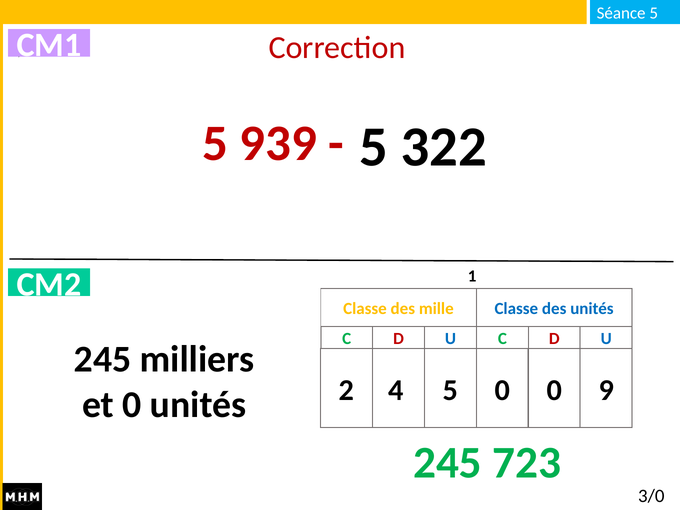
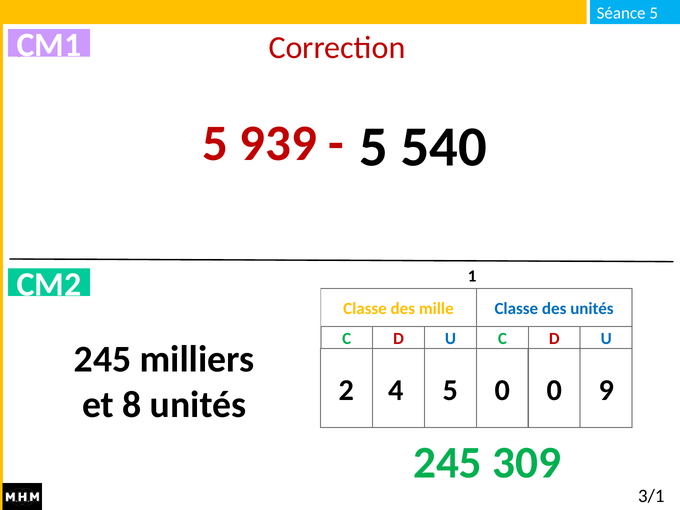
322: 322 -> 540
et 0: 0 -> 8
723: 723 -> 309
3/0: 3/0 -> 3/1
